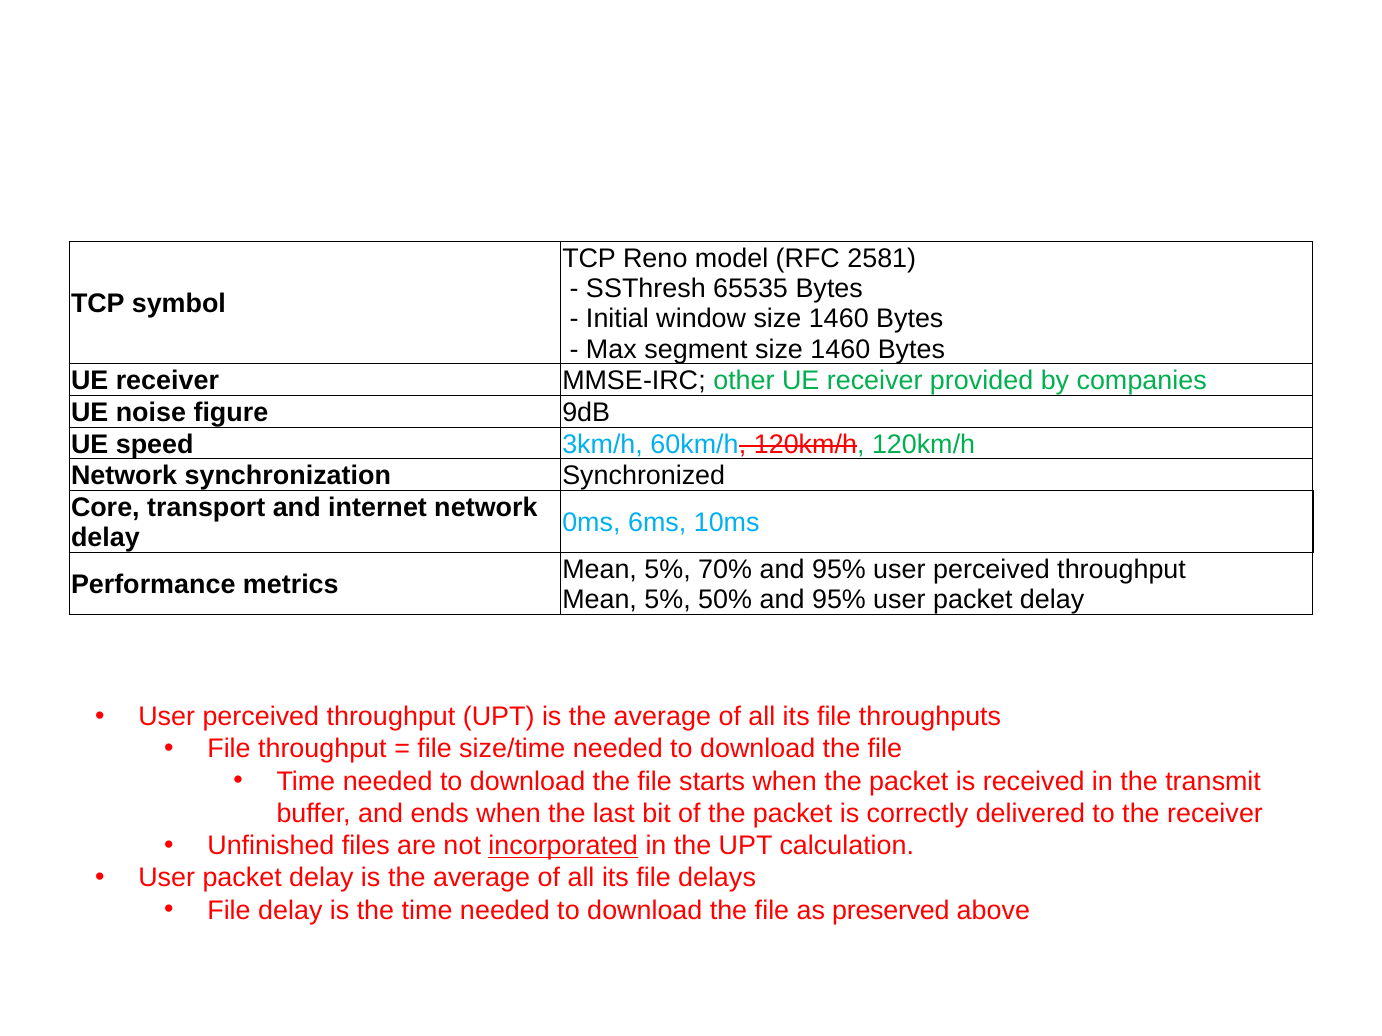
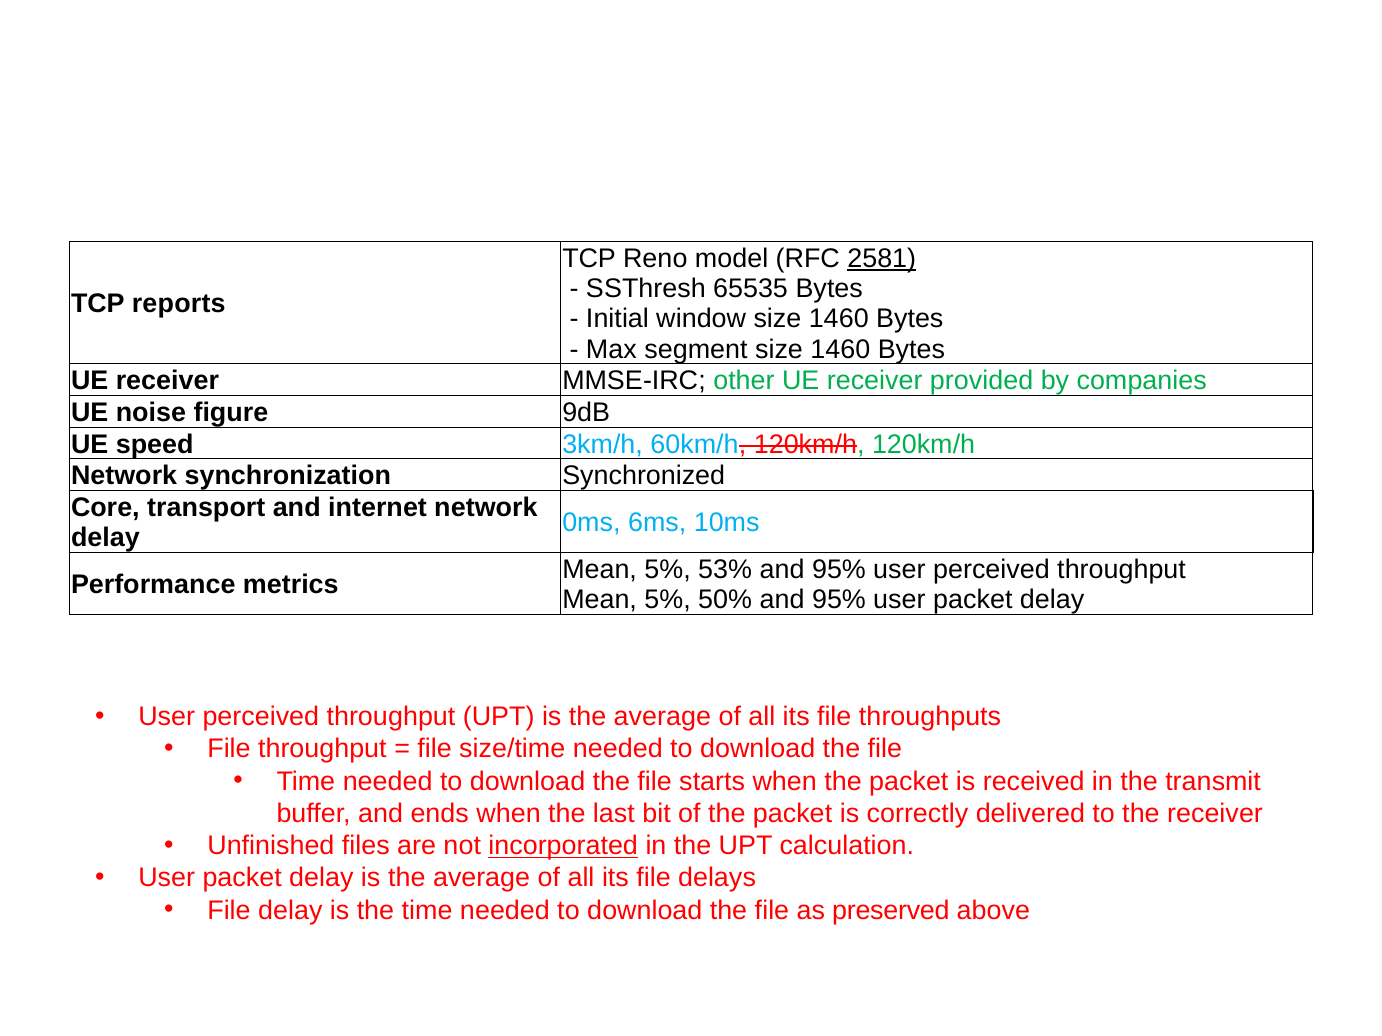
2581 underline: none -> present
symbol: symbol -> reports
70%: 70% -> 53%
